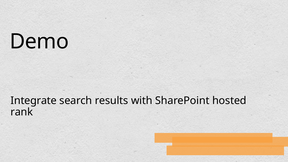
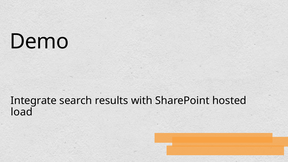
rank: rank -> load
